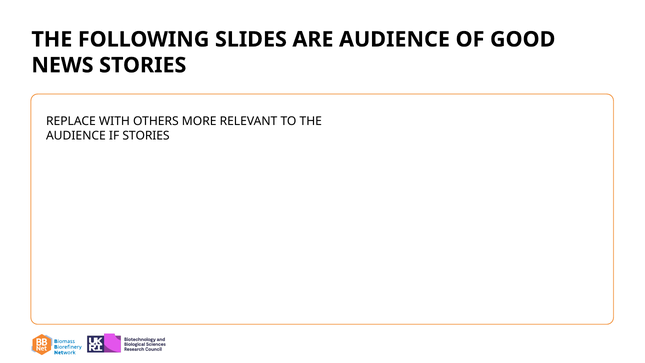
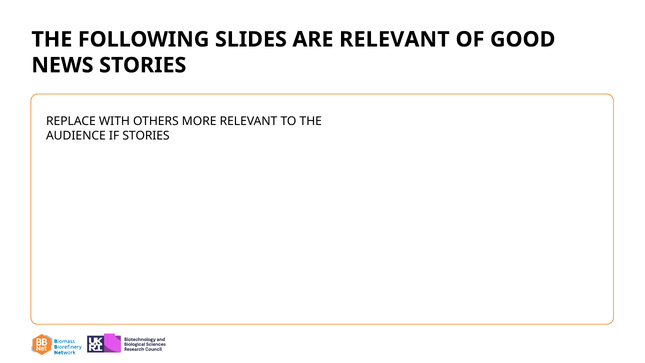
ARE AUDIENCE: AUDIENCE -> RELEVANT
